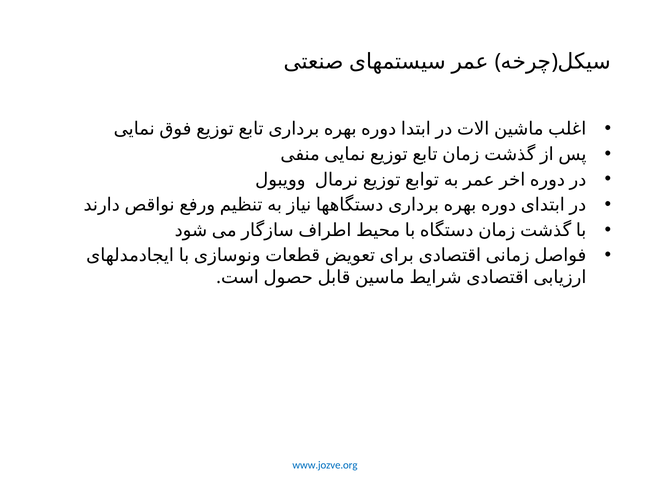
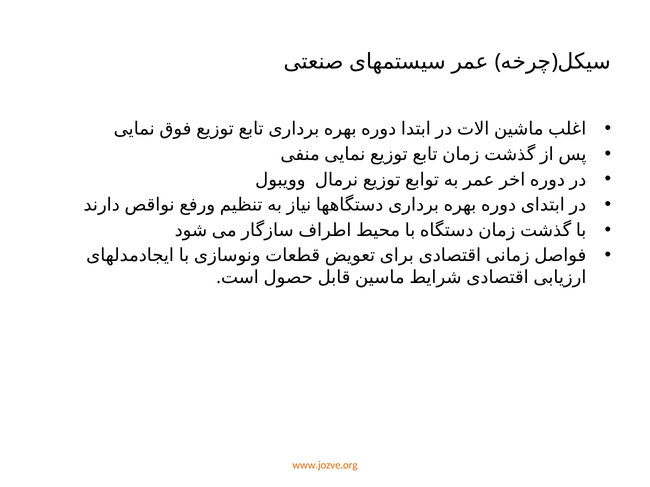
www.jozve.org colour: blue -> orange
